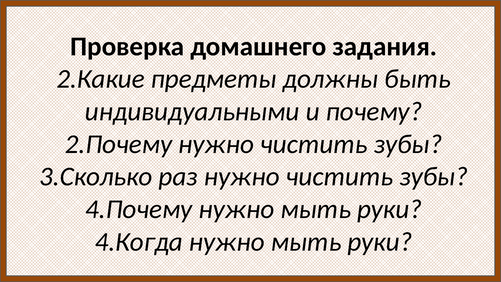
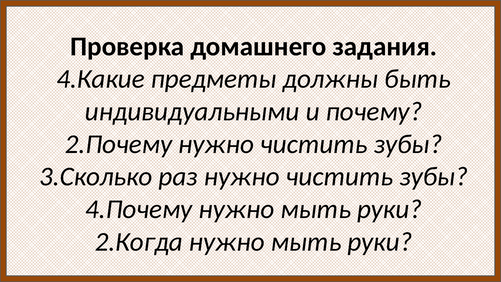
2.Какие: 2.Какие -> 4.Какие
4.Когда: 4.Когда -> 2.Когда
